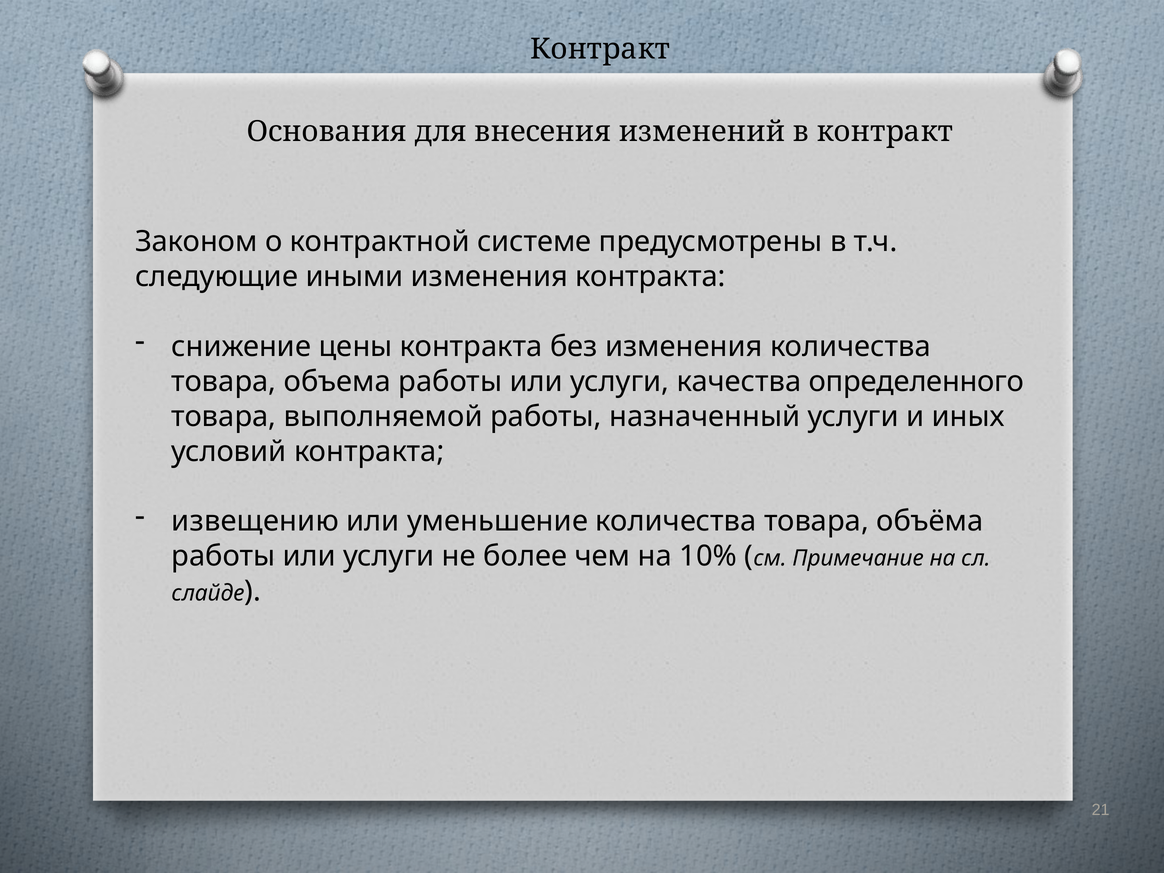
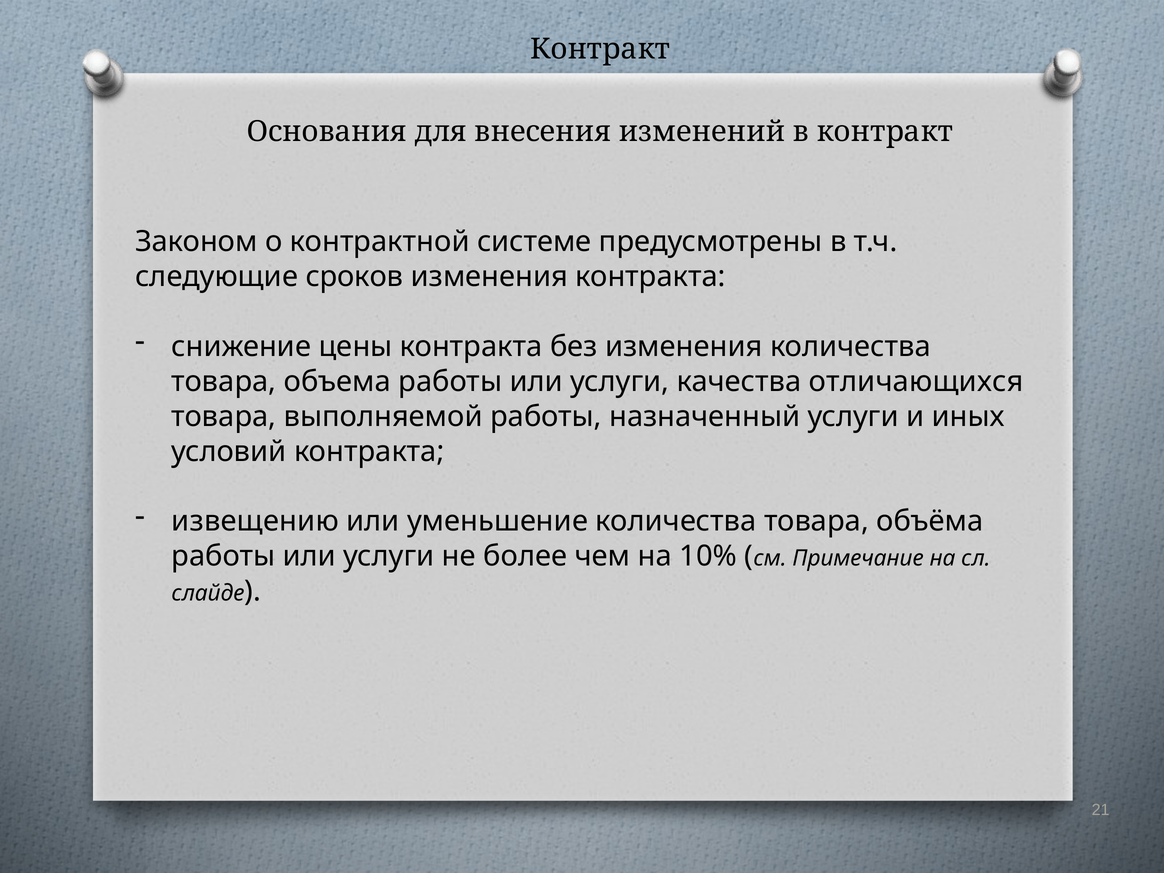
иными: иными -> сроков
определенного: определенного -> отличающихся
